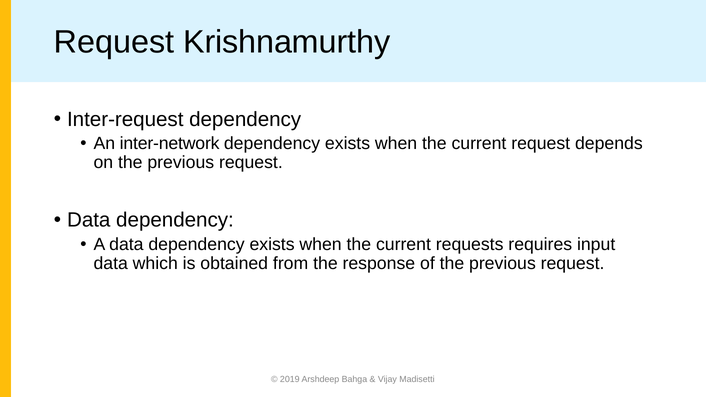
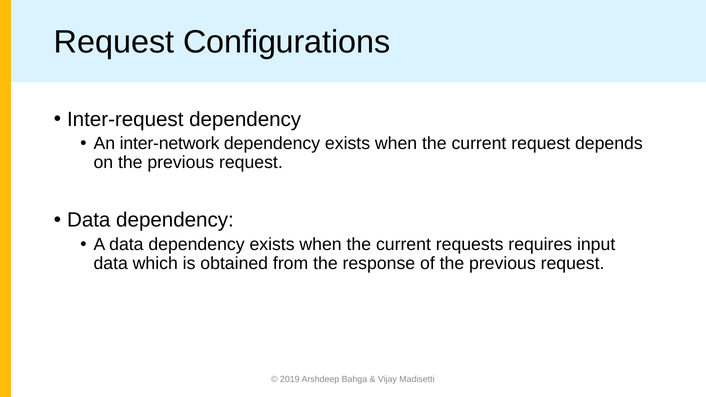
Krishnamurthy: Krishnamurthy -> Configurations
